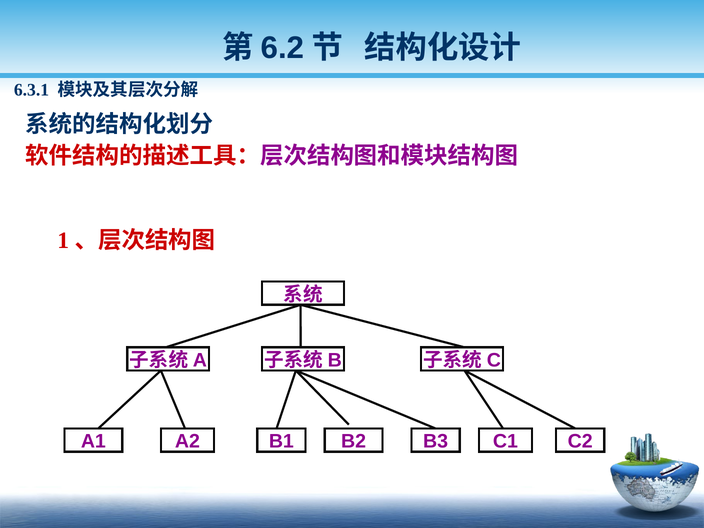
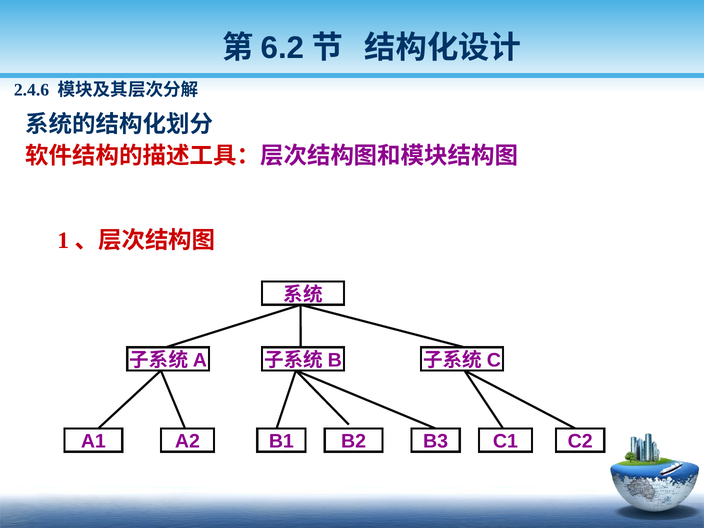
6.3.1: 6.3.1 -> 2.4.6
